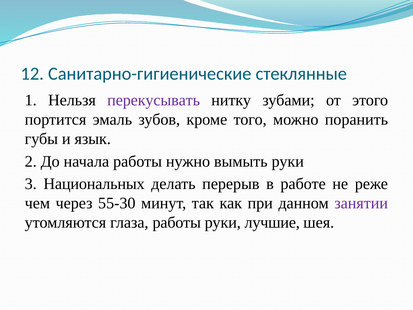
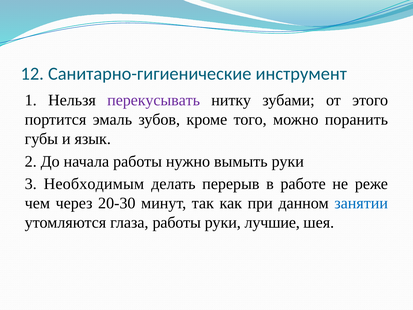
стеклянные: стеклянные -> инструмент
Национальных: Национальных -> Необходимым
55-30: 55-30 -> 20-30
занятии colour: purple -> blue
